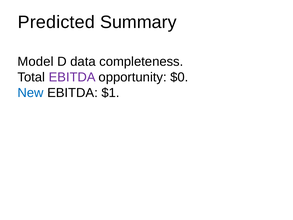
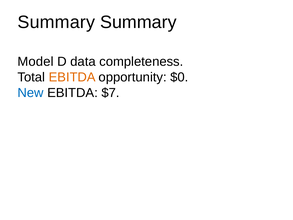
Predicted at (56, 22): Predicted -> Summary
EBITDA at (72, 77) colour: purple -> orange
$1: $1 -> $7
